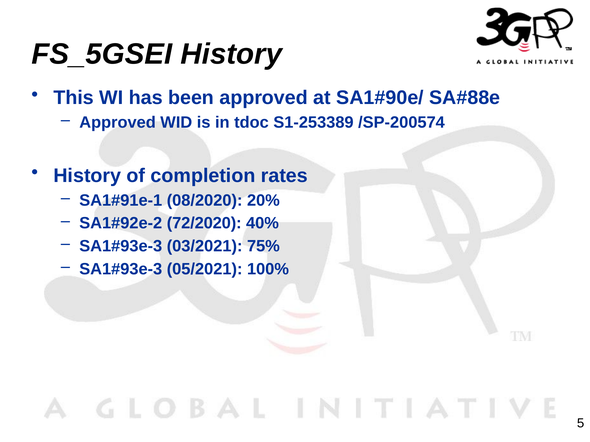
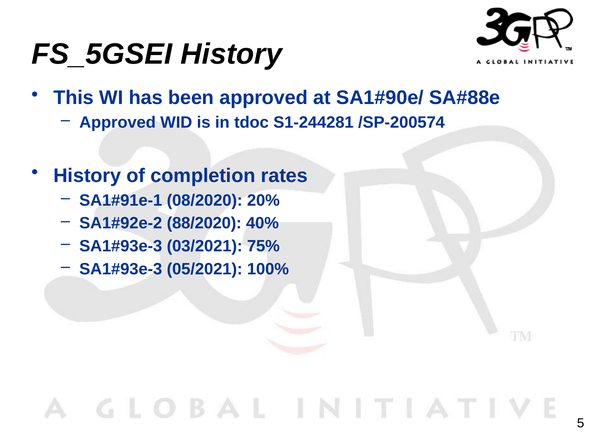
S1-253389: S1-253389 -> S1-244281
72/2020: 72/2020 -> 88/2020
